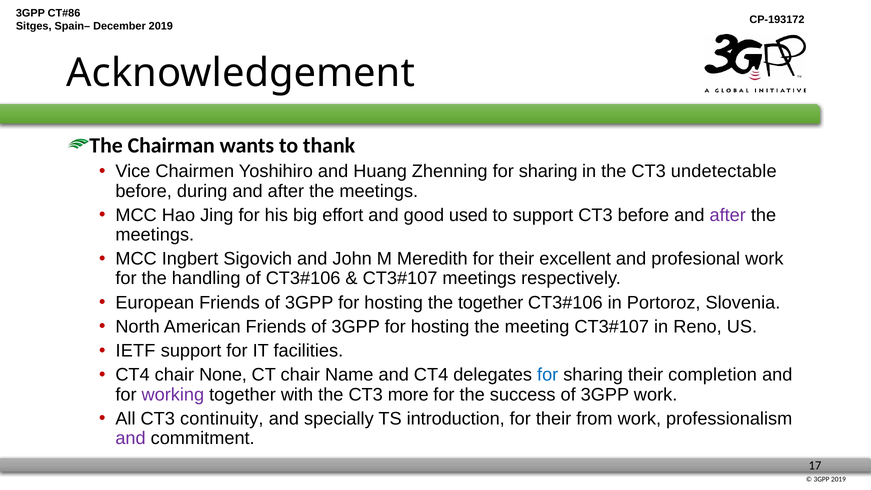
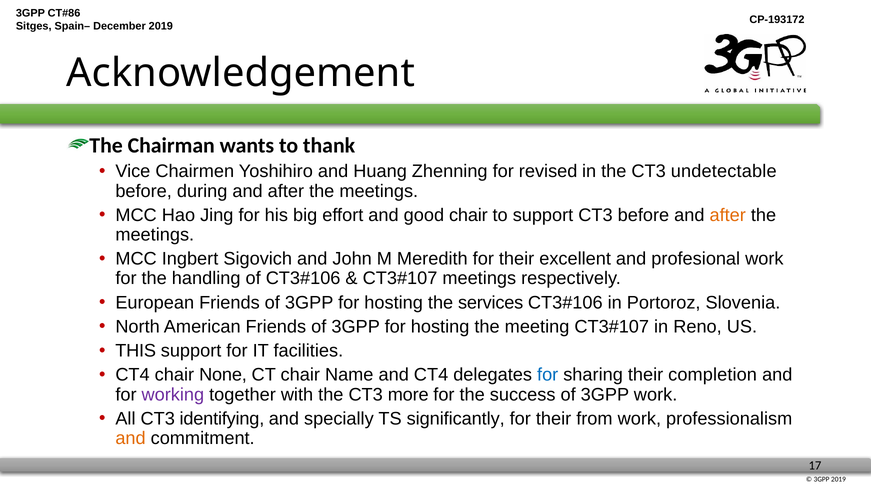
Zhenning for sharing: sharing -> revised
good used: used -> chair
after at (728, 215) colour: purple -> orange
the together: together -> services
IETF: IETF -> THIS
continuity: continuity -> identifying
introduction: introduction -> significantly
and at (131, 438) colour: purple -> orange
